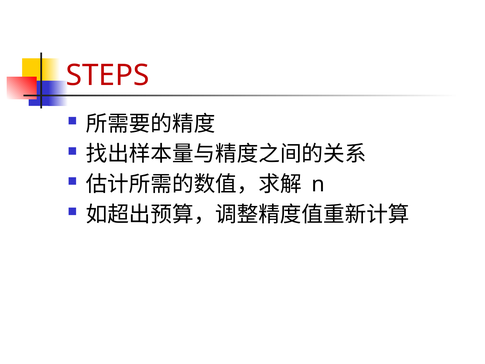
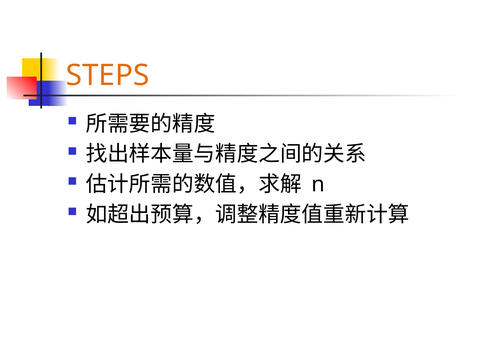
STEPS colour: red -> orange
